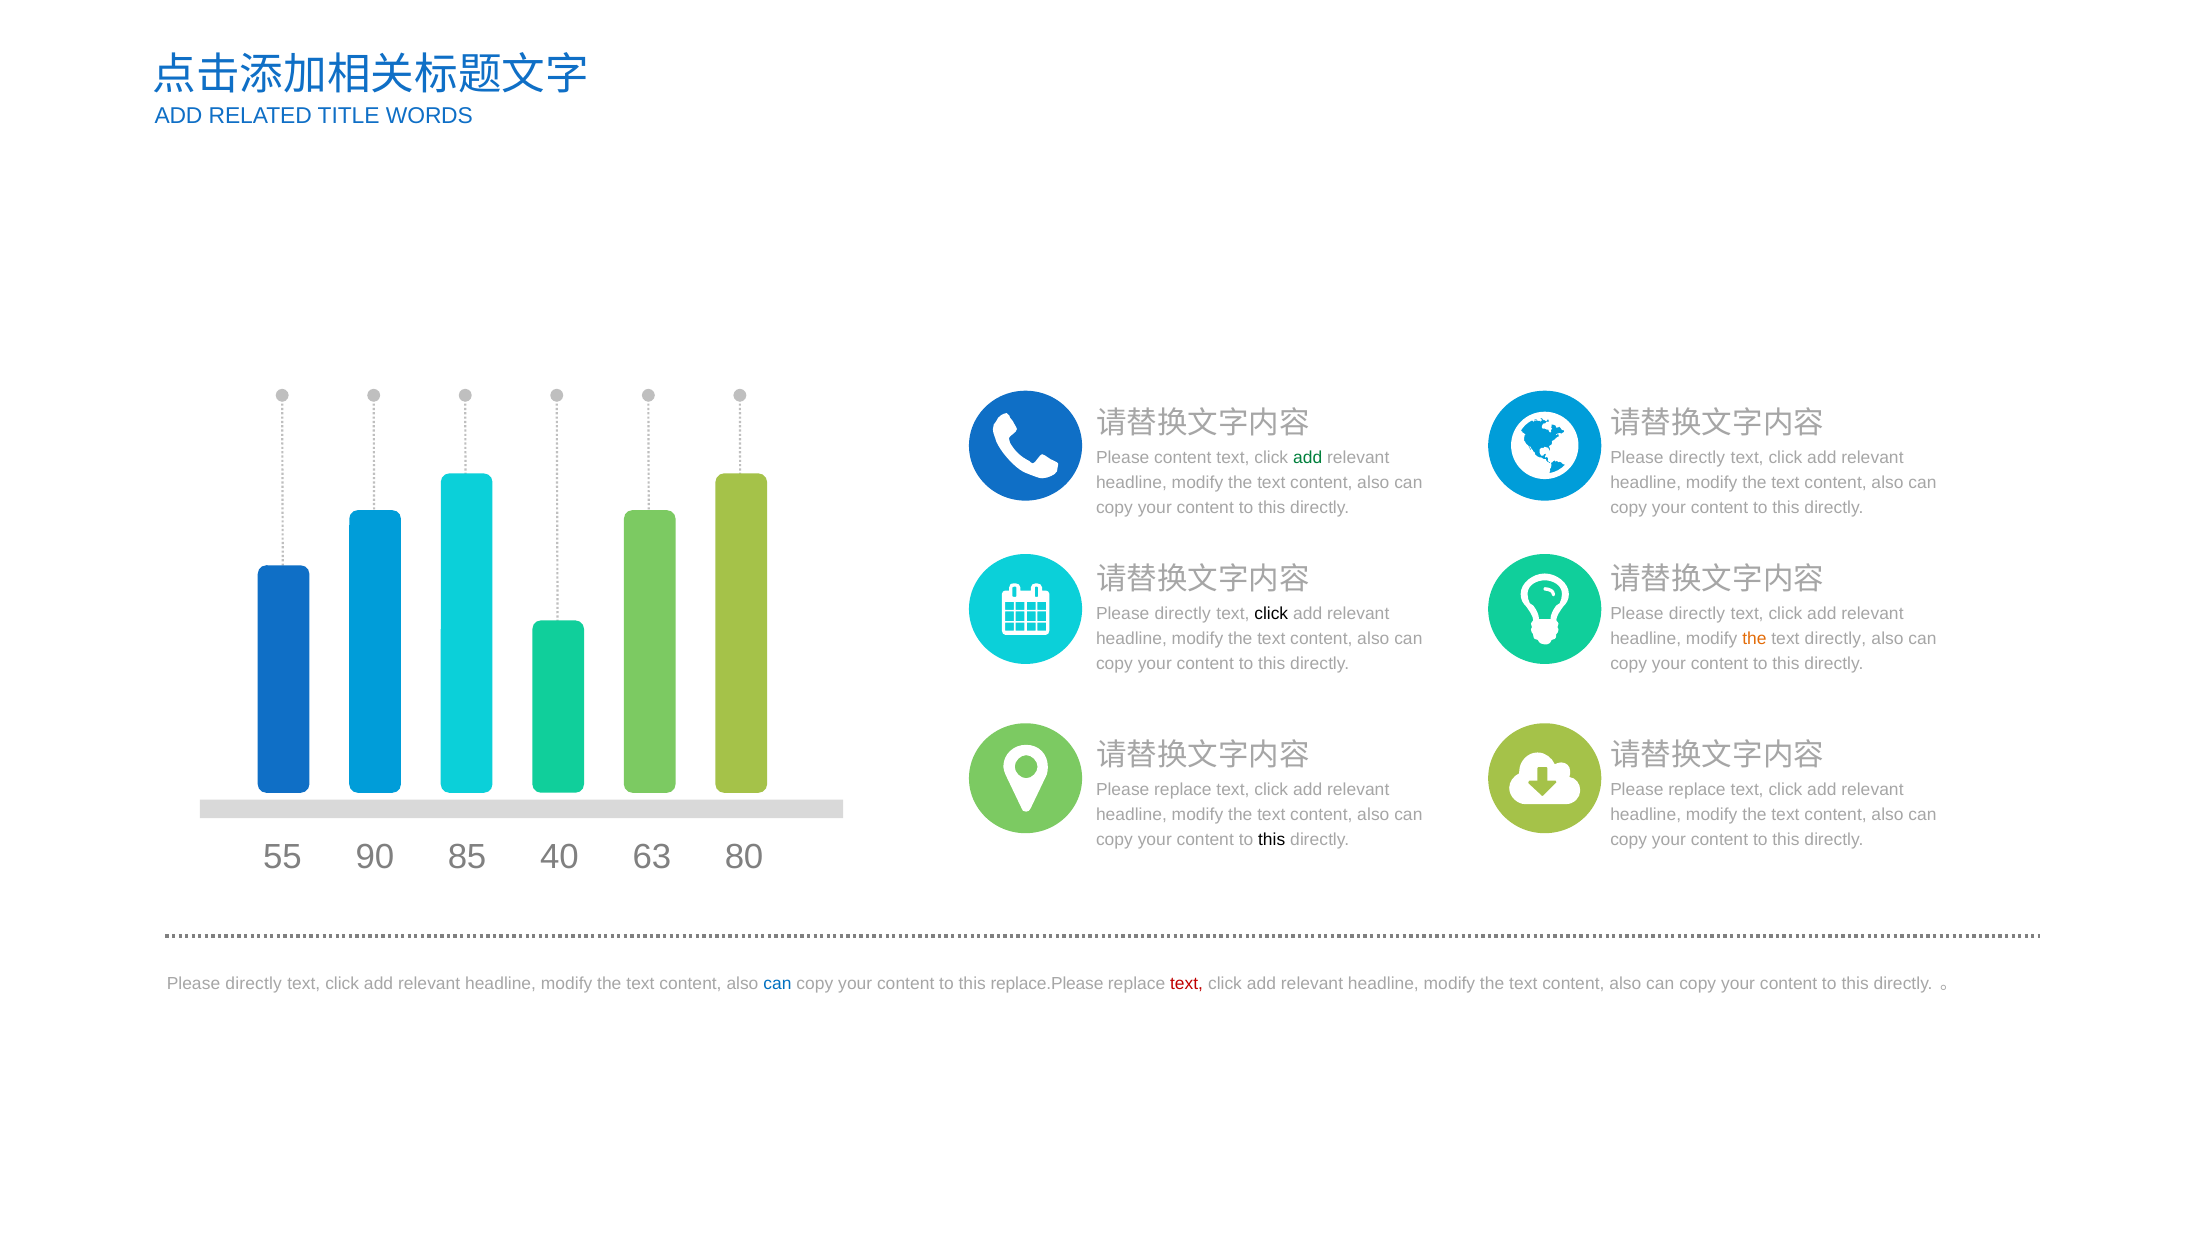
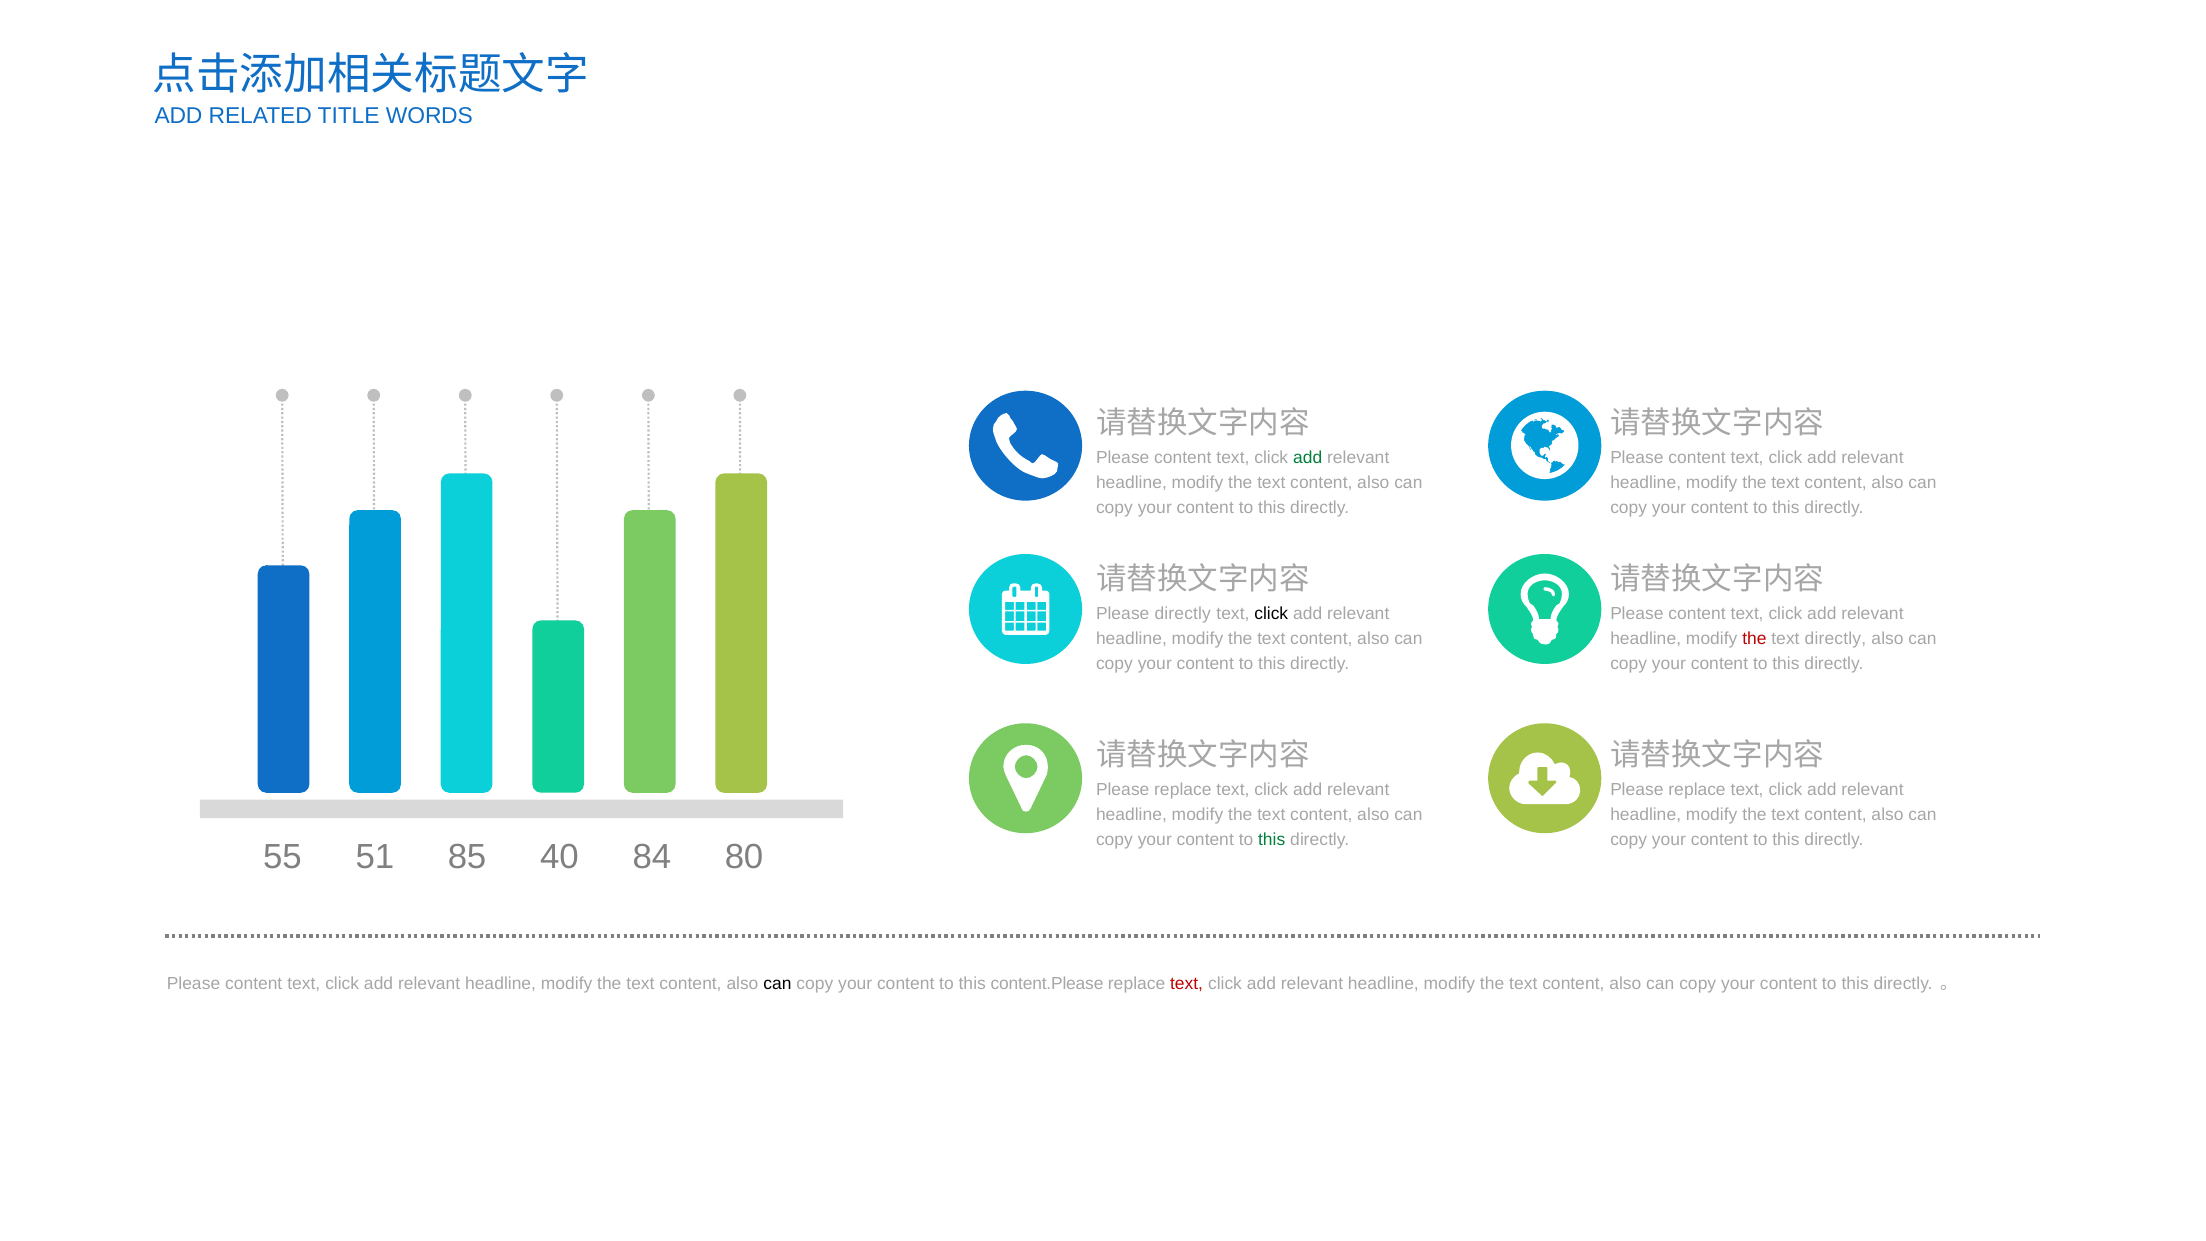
directly at (1697, 458): directly -> content
directly at (1697, 614): directly -> content
the at (1754, 639) colour: orange -> red
this at (1272, 840) colour: black -> green
90: 90 -> 51
63: 63 -> 84
directly at (254, 984): directly -> content
can at (777, 984) colour: blue -> black
replace.Please: replace.Please -> content.Please
